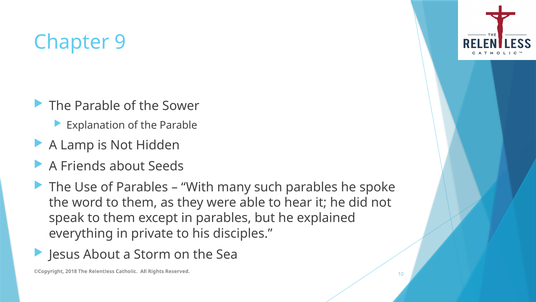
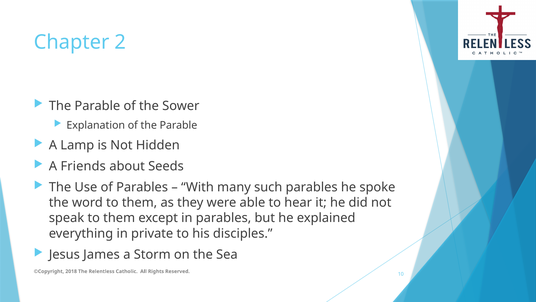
9: 9 -> 2
Jesus About: About -> James
